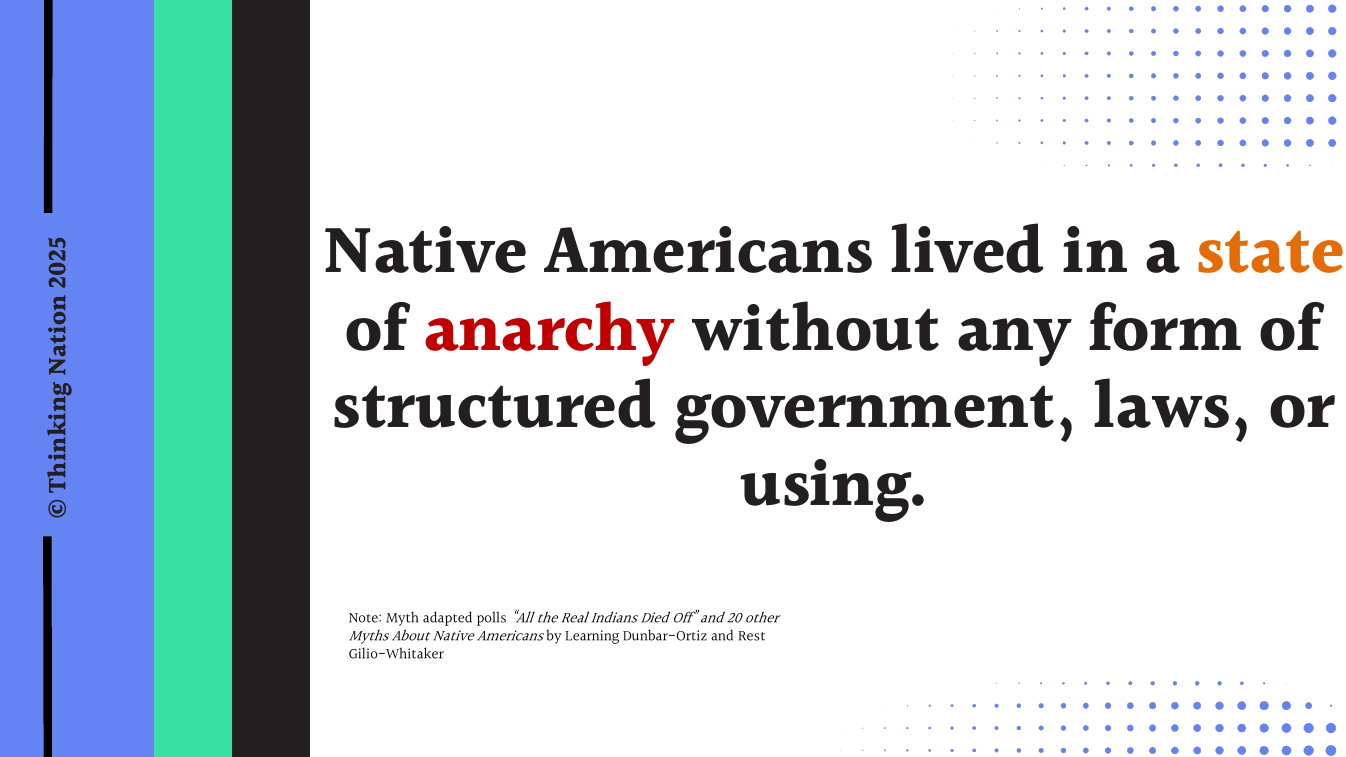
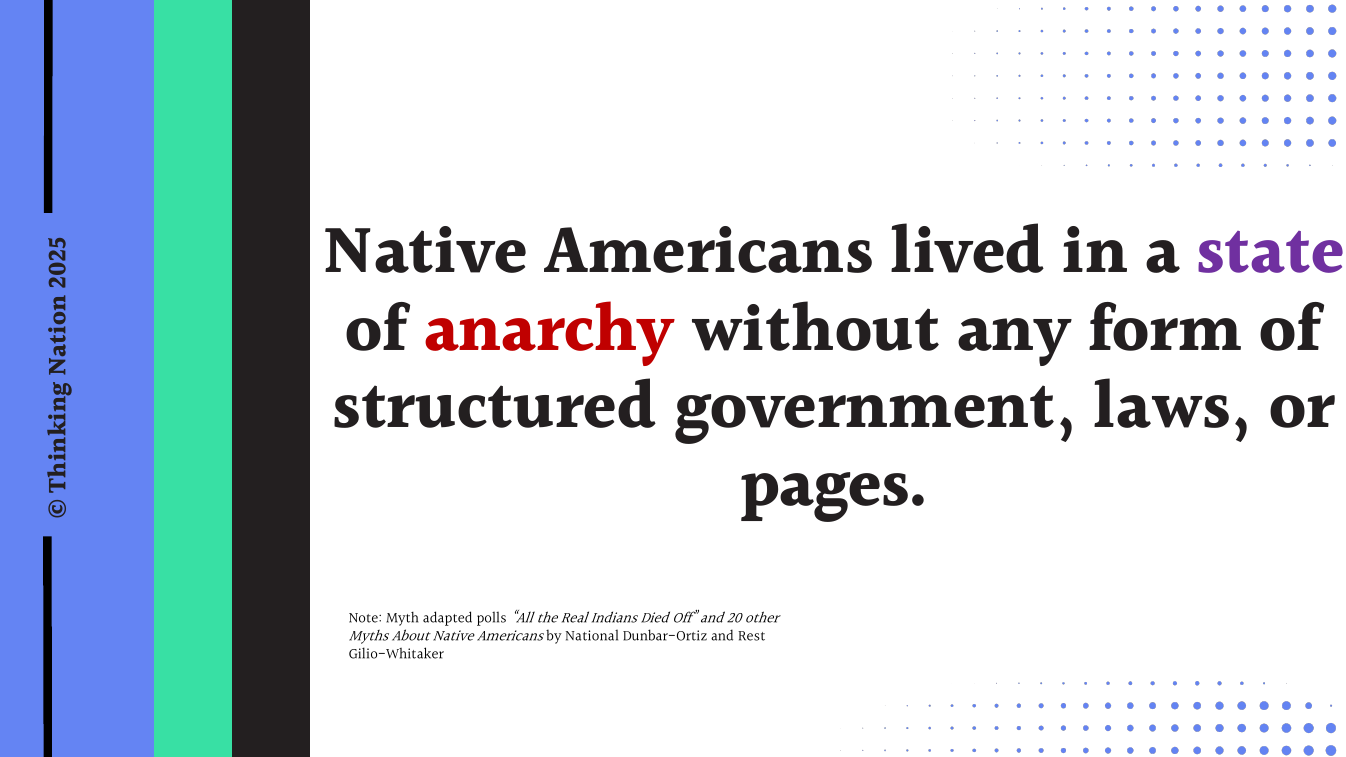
state colour: orange -> purple
using: using -> pages
Learning: Learning -> National
